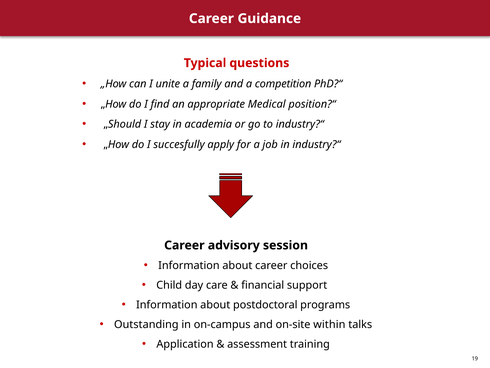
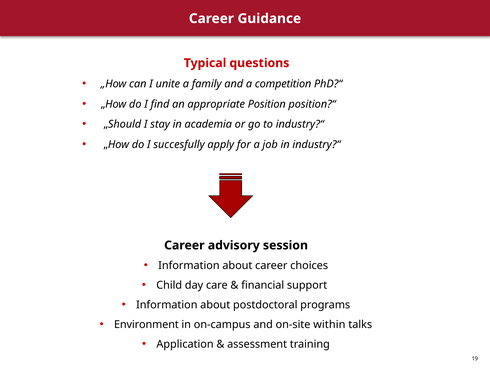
Medical: Medical -> Position
Outstanding: Outstanding -> Environment
